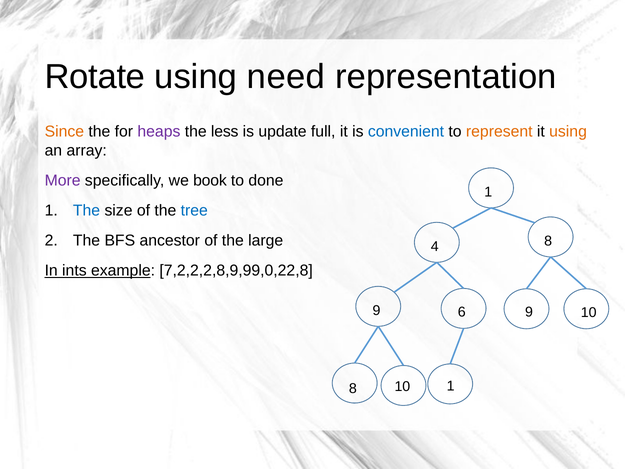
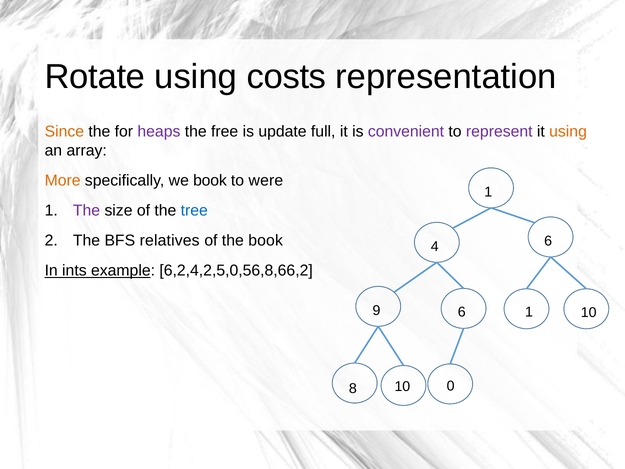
need: need -> costs
less: less -> free
convenient colour: blue -> purple
represent colour: orange -> purple
More colour: purple -> orange
done: done -> were
The at (87, 210) colour: blue -> purple
ancestor: ancestor -> relatives
the large: large -> book
4 8: 8 -> 6
7,2,2,2,8,9,99,0,22,8: 7,2,2,2,8,9,99,0,22,8 -> 6,2,4,2,5,0,56,8,66,2
6 9: 9 -> 1
10 1: 1 -> 0
